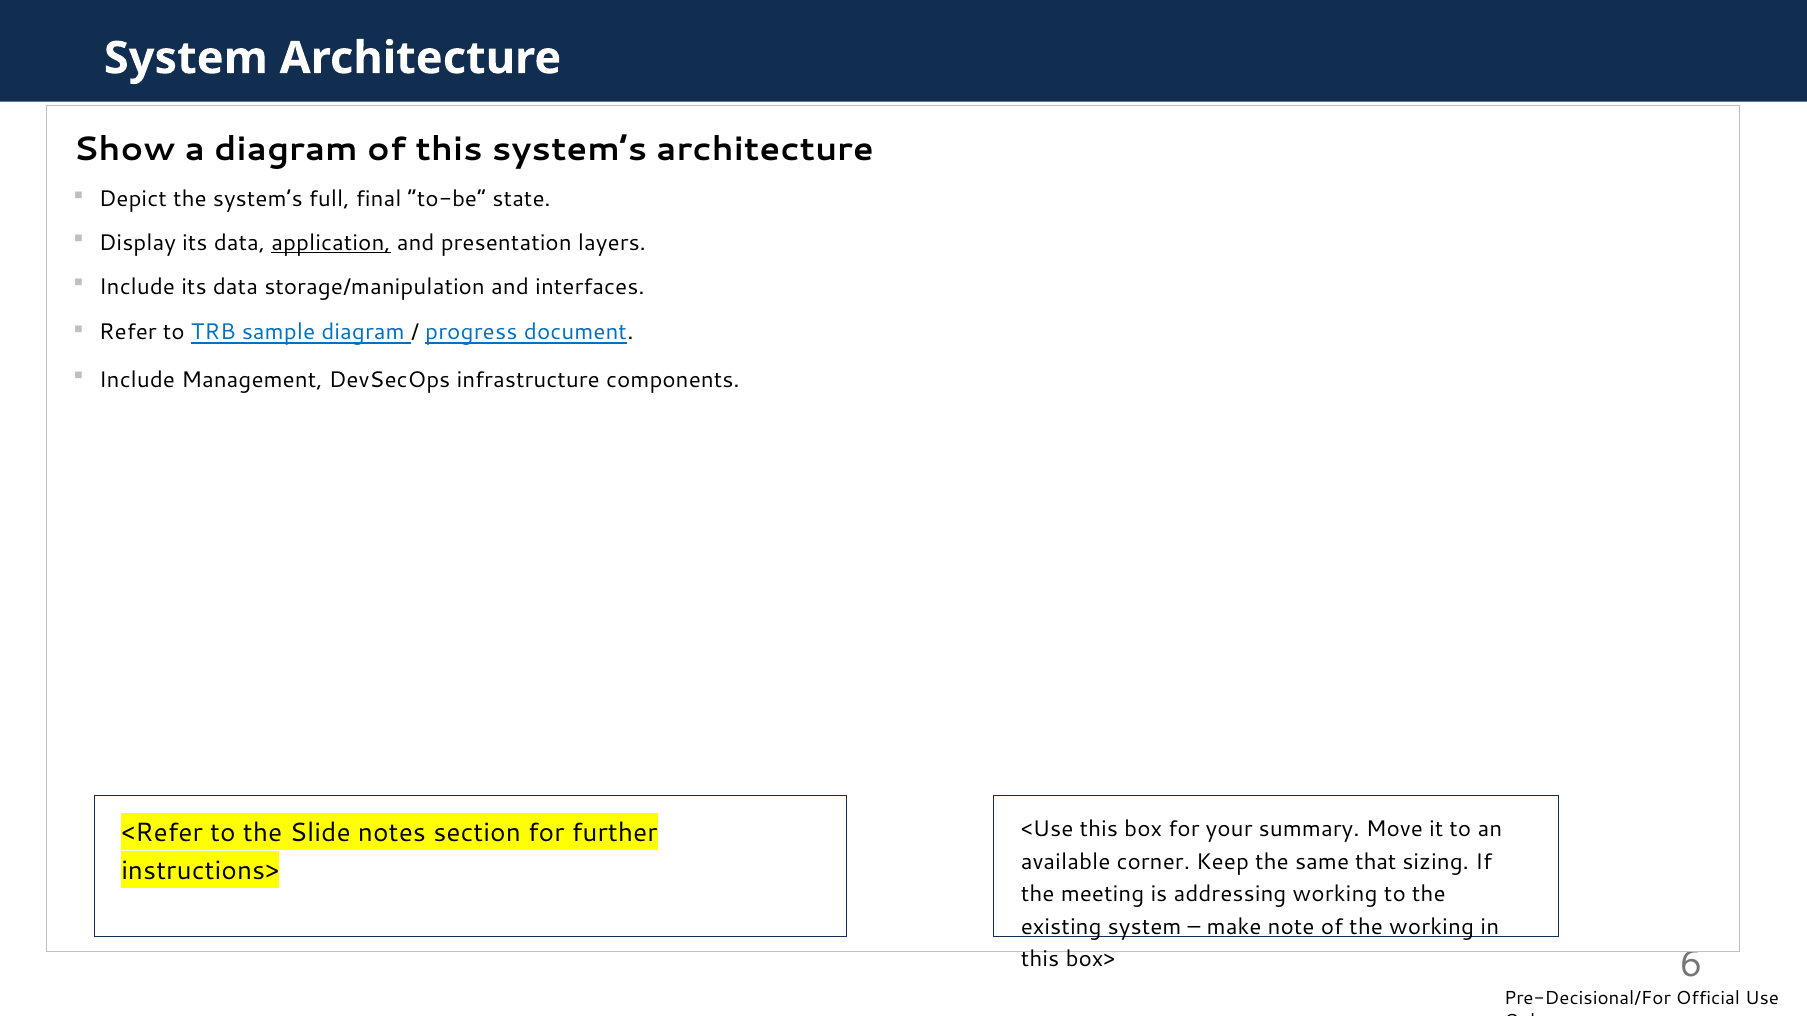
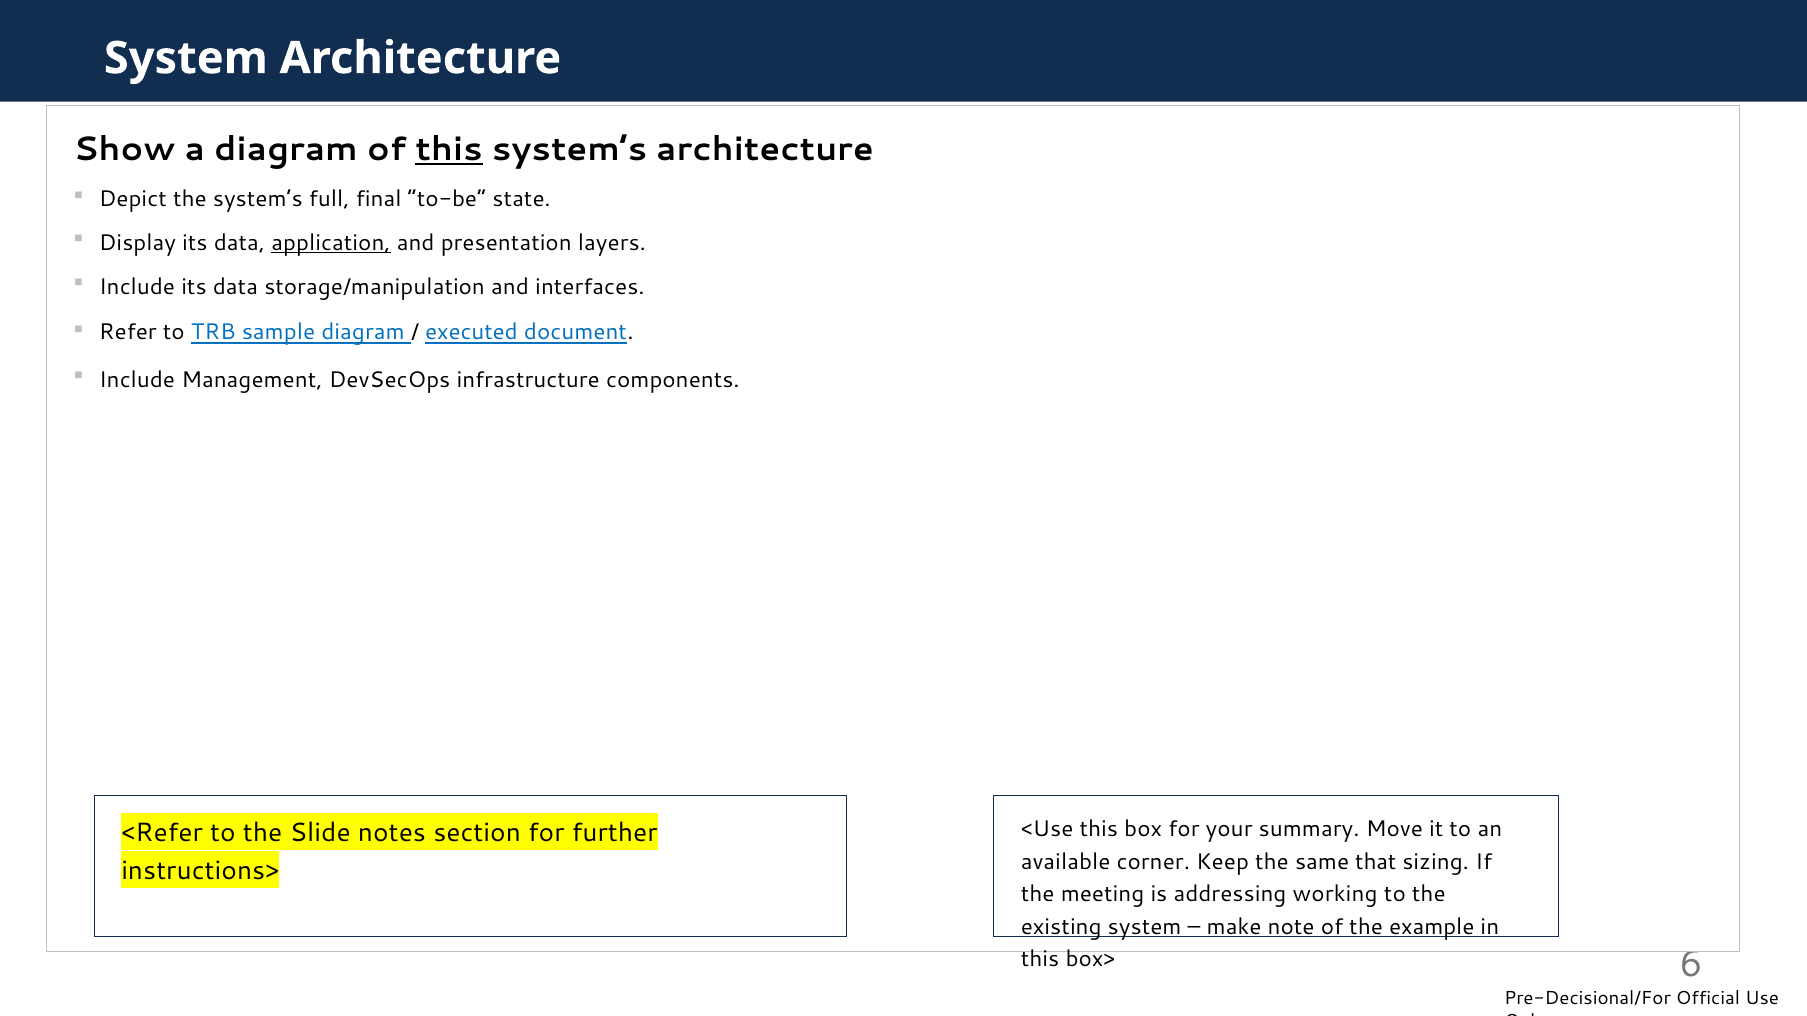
this at (449, 150) underline: none -> present
progress: progress -> executed
the working: working -> example
